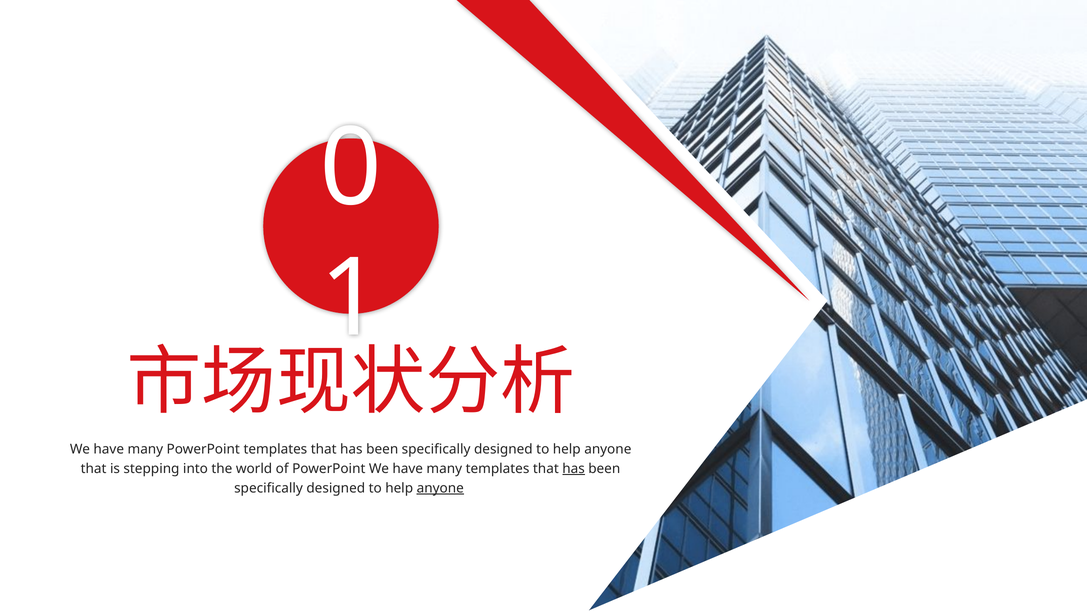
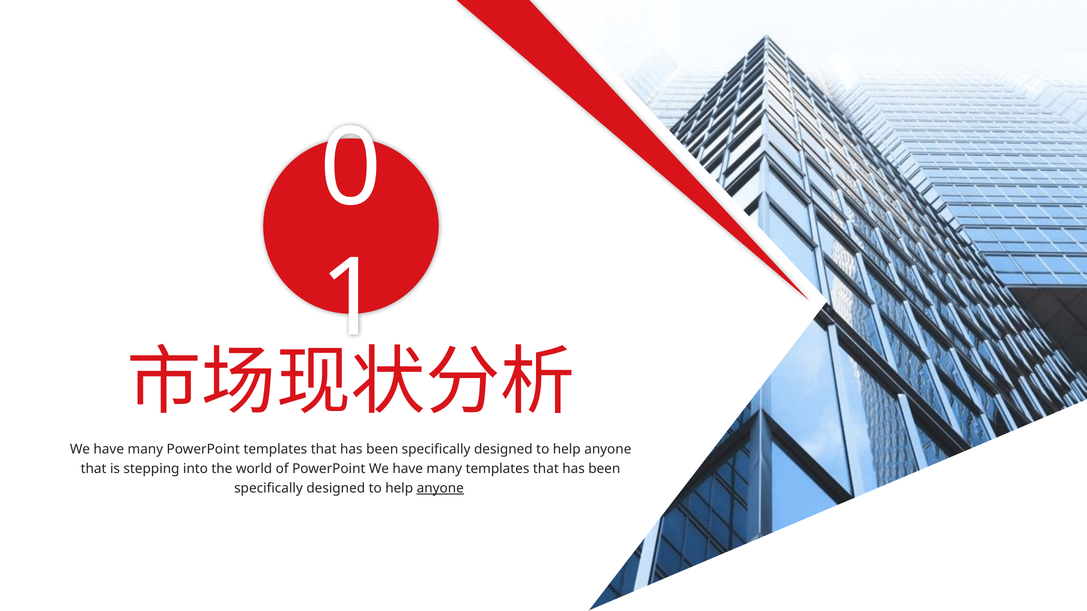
has at (574, 469) underline: present -> none
